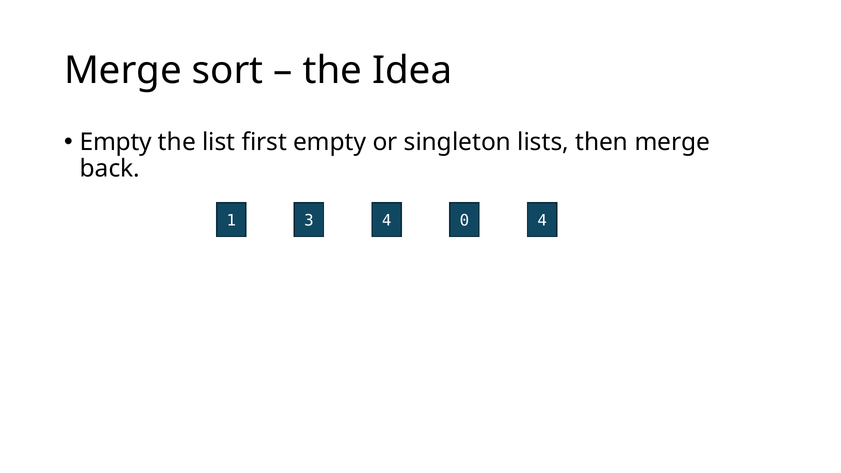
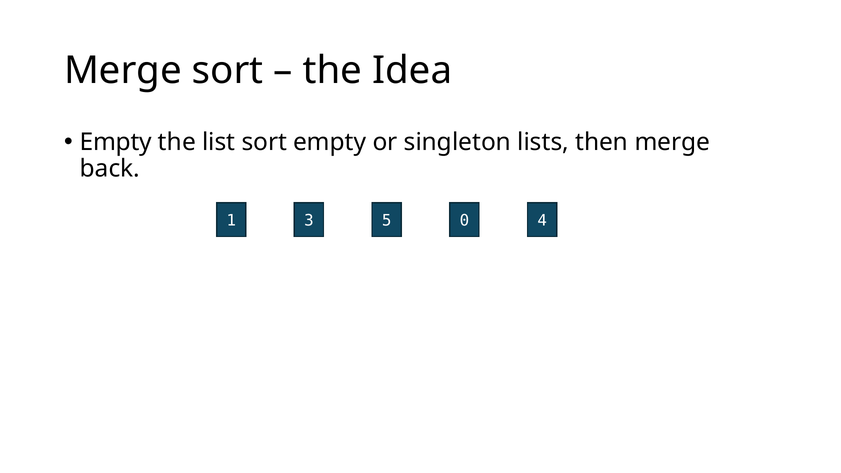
list first: first -> sort
1 4: 4 -> 5
